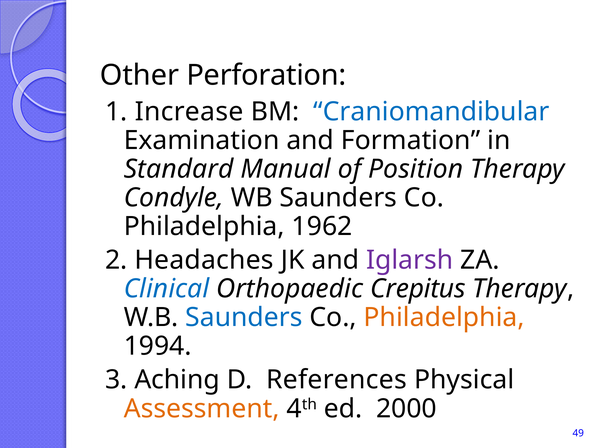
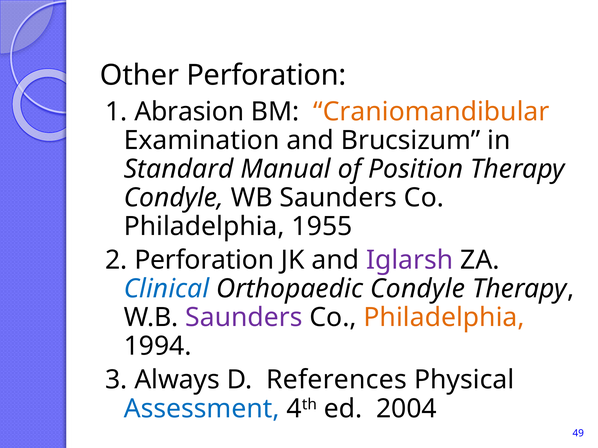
Increase: Increase -> Abrasion
Craniomandibular colour: blue -> orange
Formation: Formation -> Brucsizum
1962: 1962 -> 1955
2 Headaches: Headaches -> Perforation
Orthopaedic Crepitus: Crepitus -> Condyle
Saunders at (244, 318) colour: blue -> purple
Aching: Aching -> Always
Assessment colour: orange -> blue
2000: 2000 -> 2004
